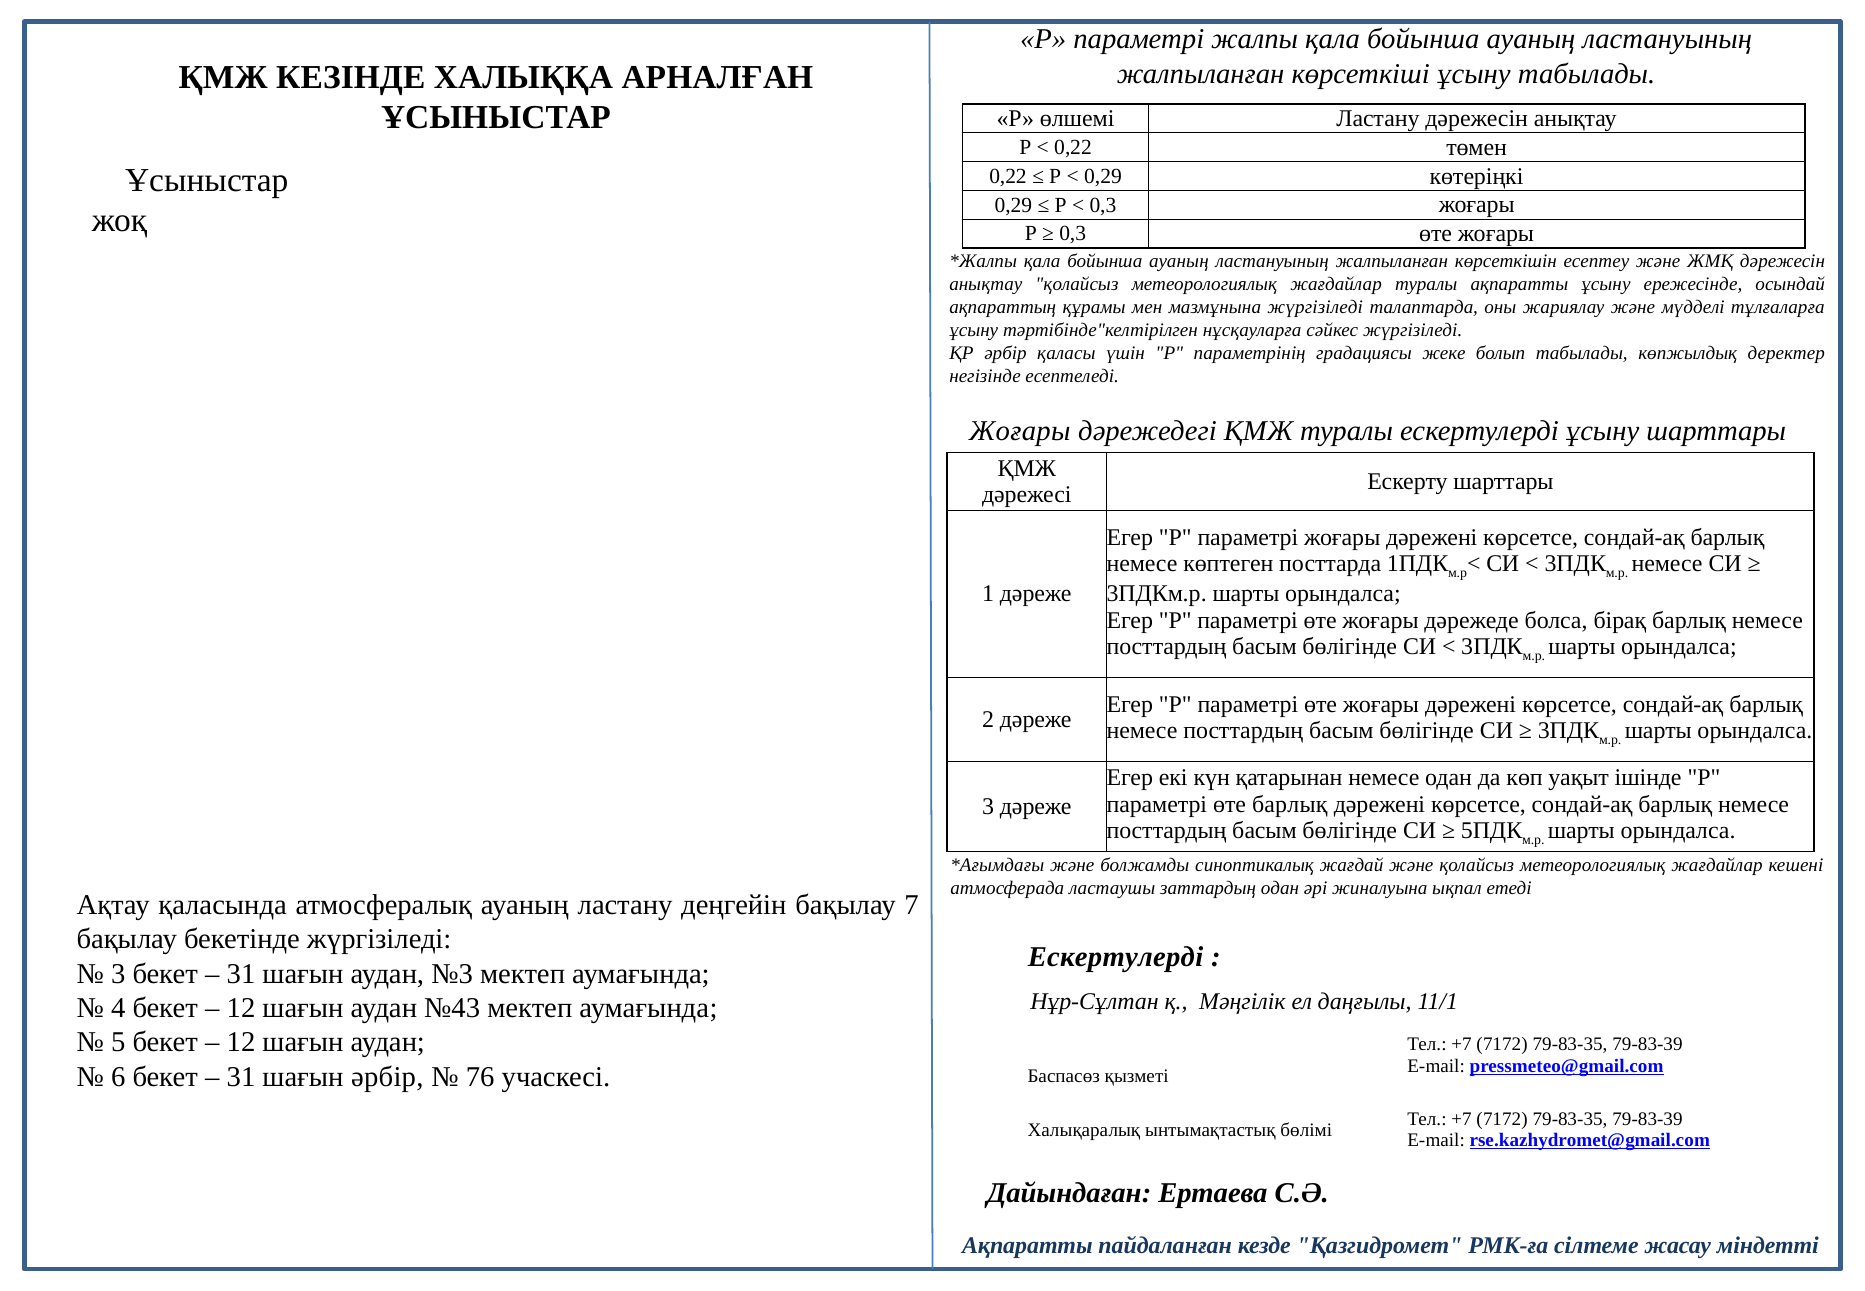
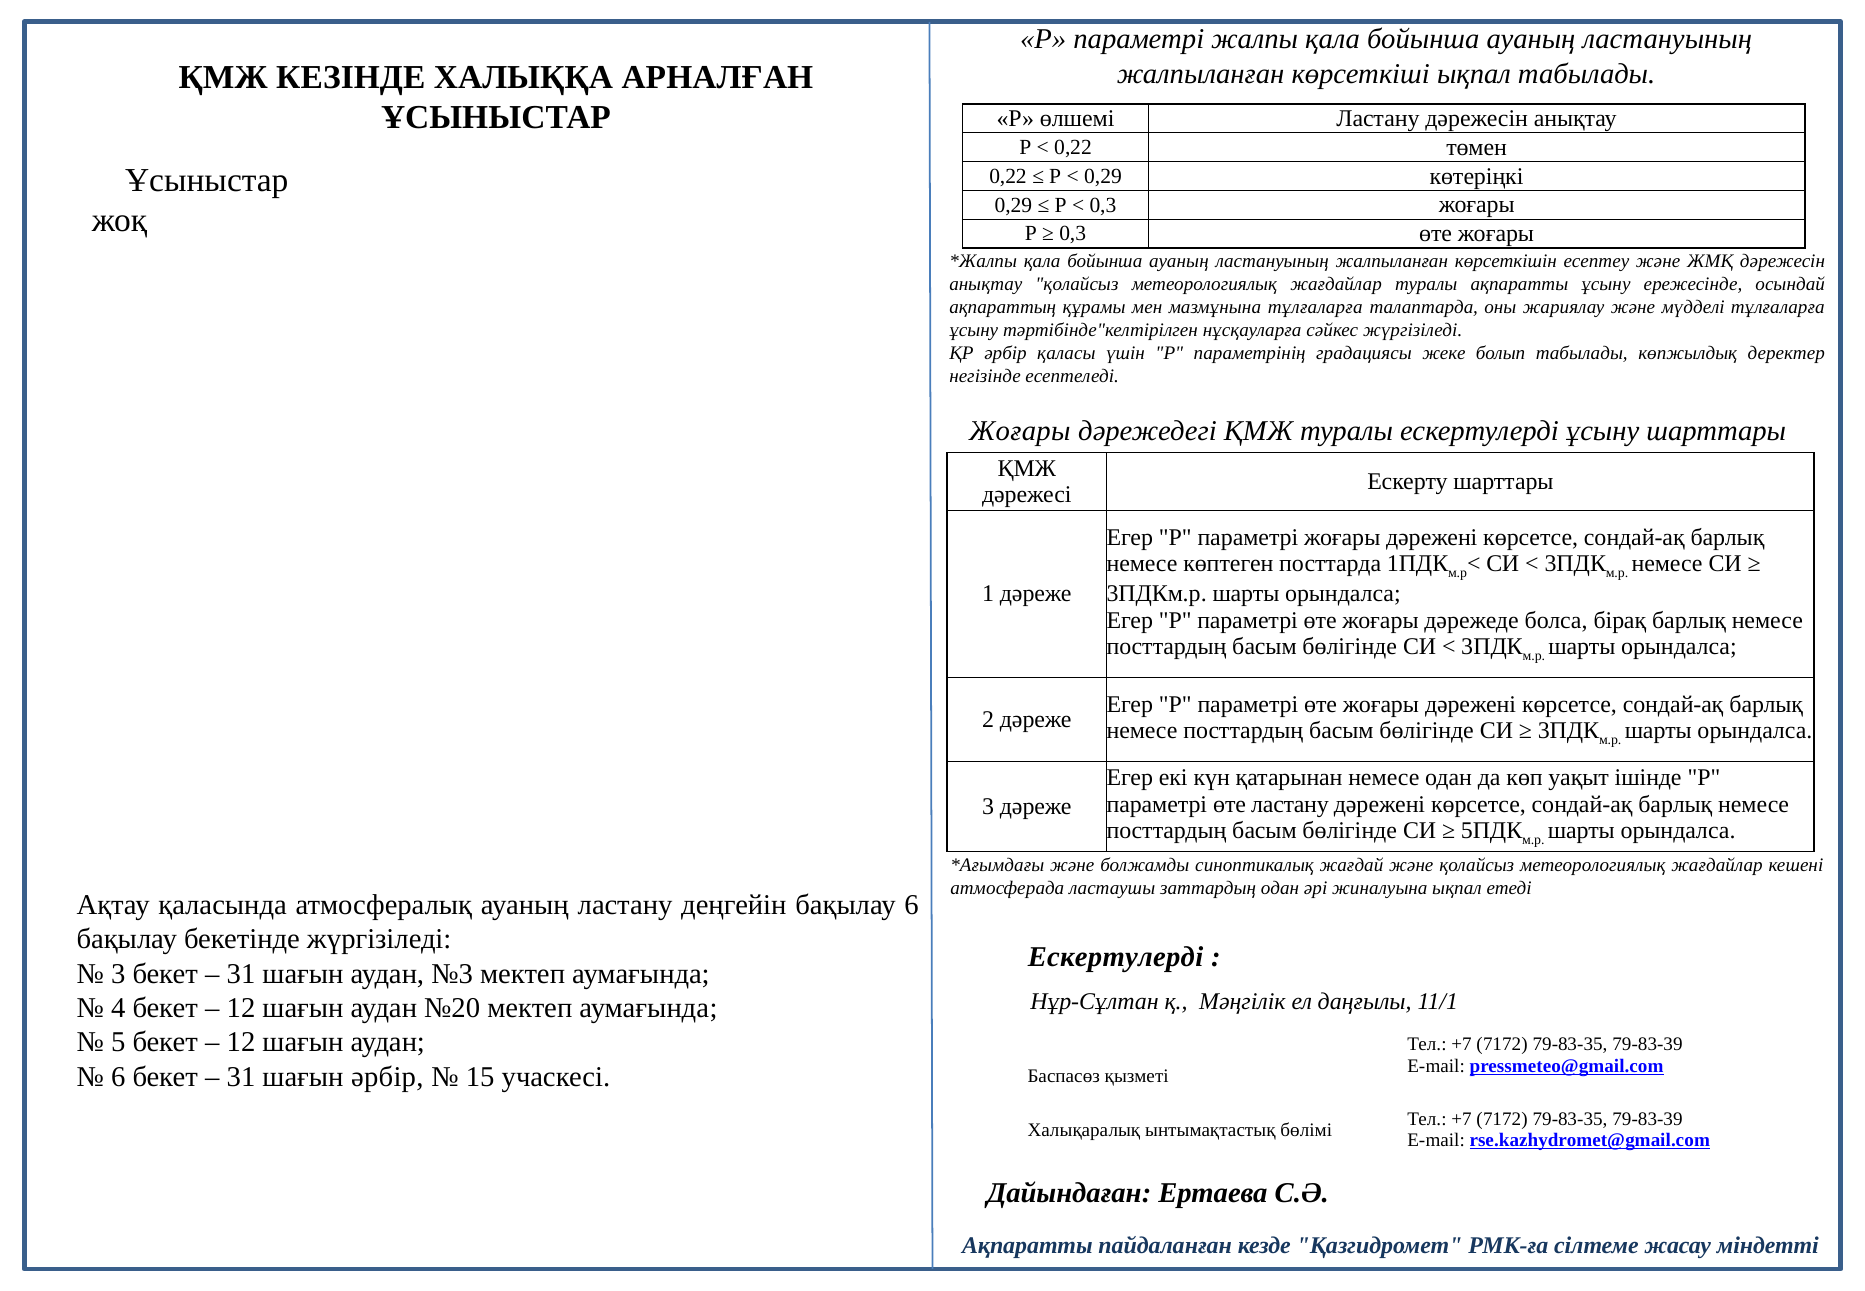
көрсеткіші ұсыну: ұсыну -> ықпал
мазмұнына жүргізіледі: жүргізіледі -> тұлғаларға
өте барлық: барлық -> ластану
бақылау 7: 7 -> 6
№43: №43 -> №20
76: 76 -> 15
